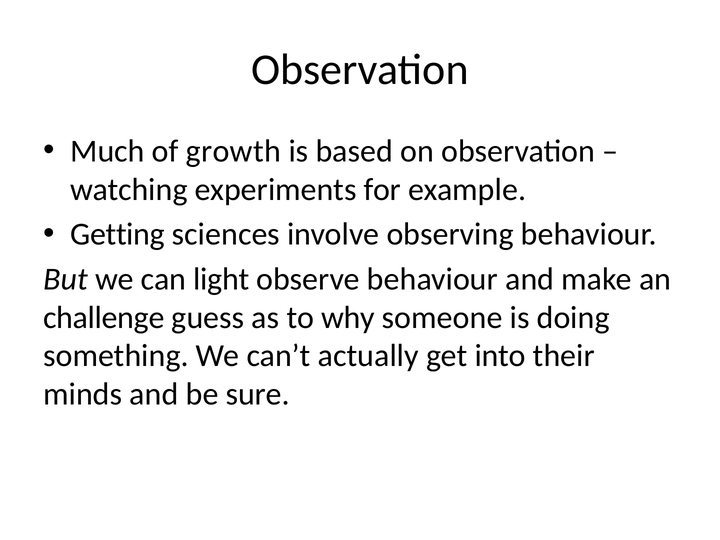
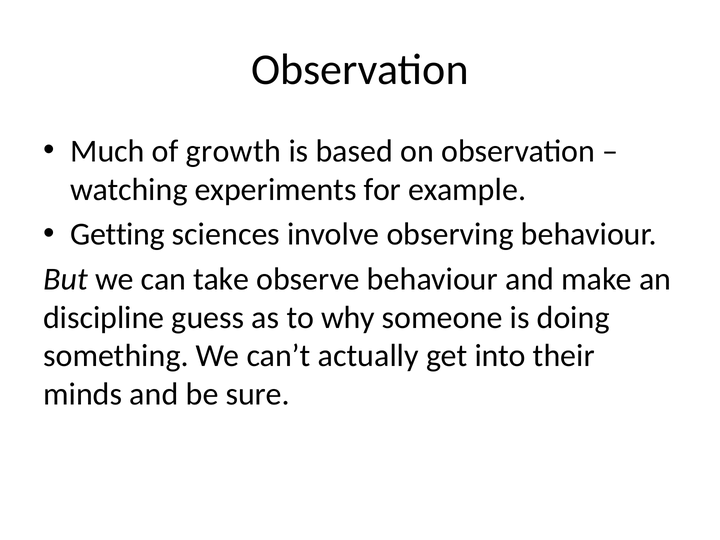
light: light -> take
challenge: challenge -> discipline
